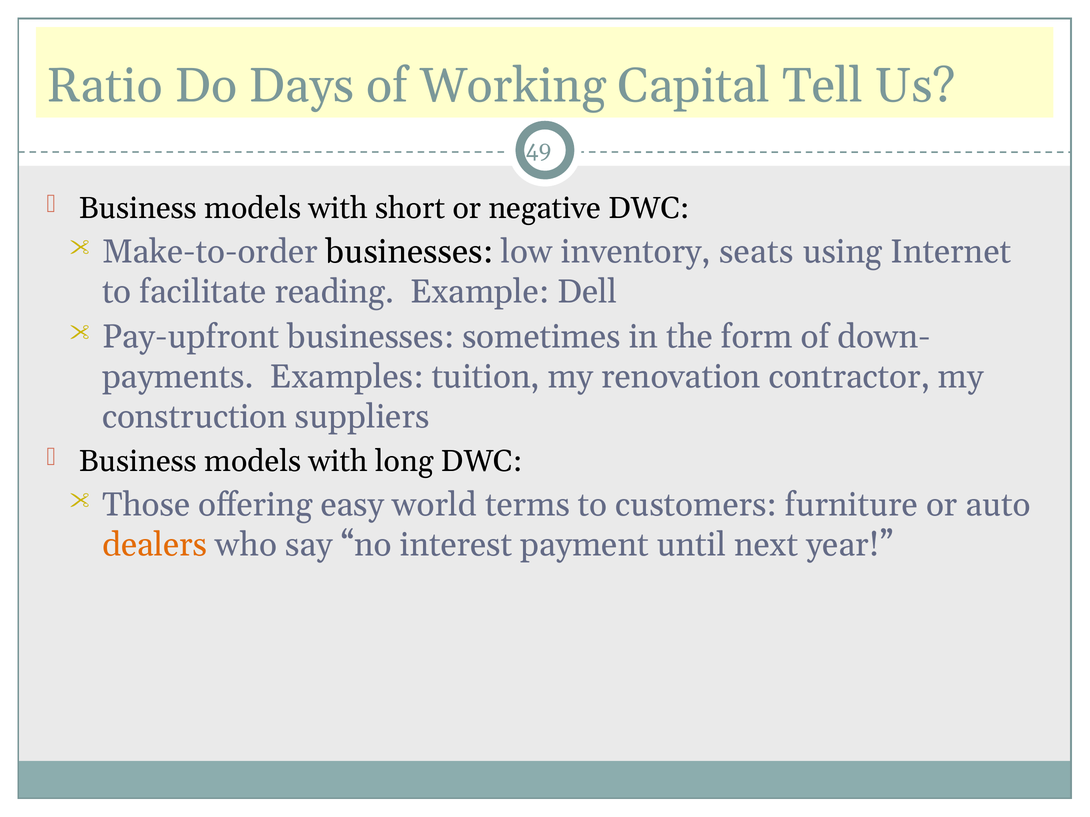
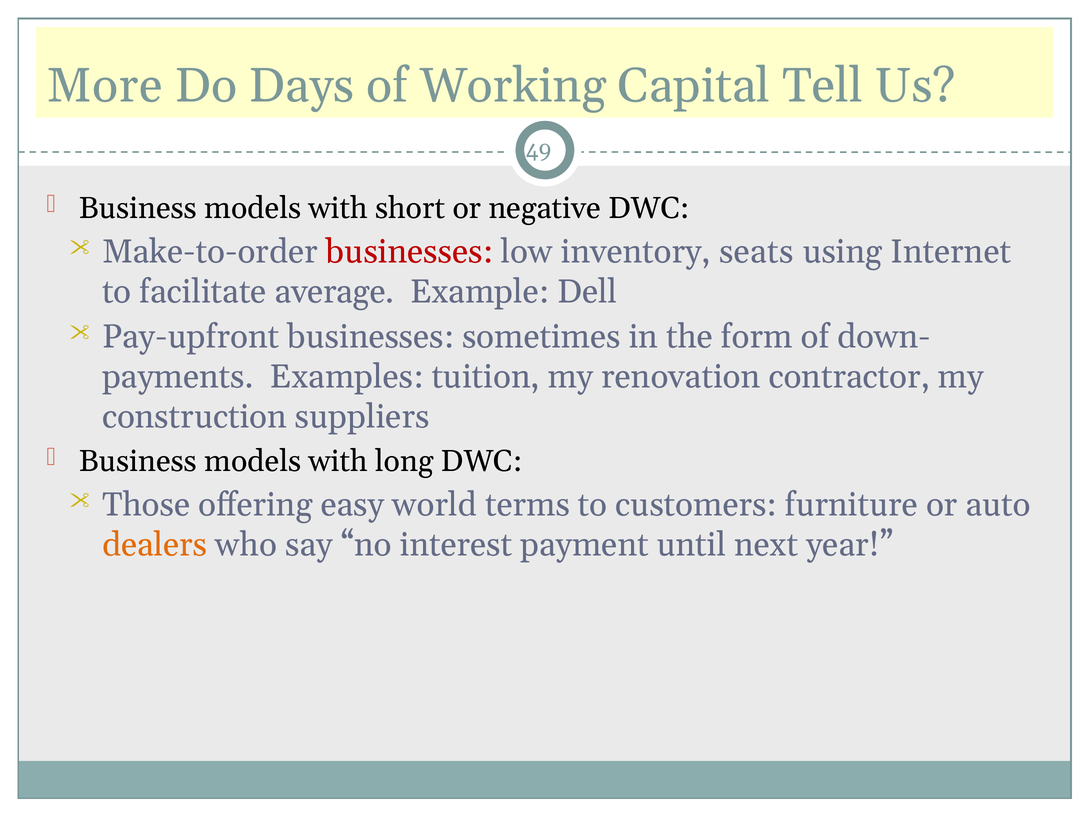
Ratio: Ratio -> More
businesses at (409, 252) colour: black -> red
reading: reading -> average
